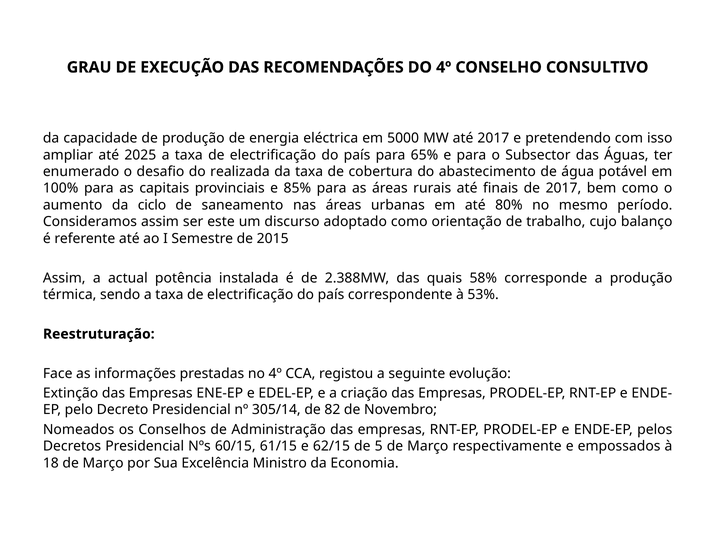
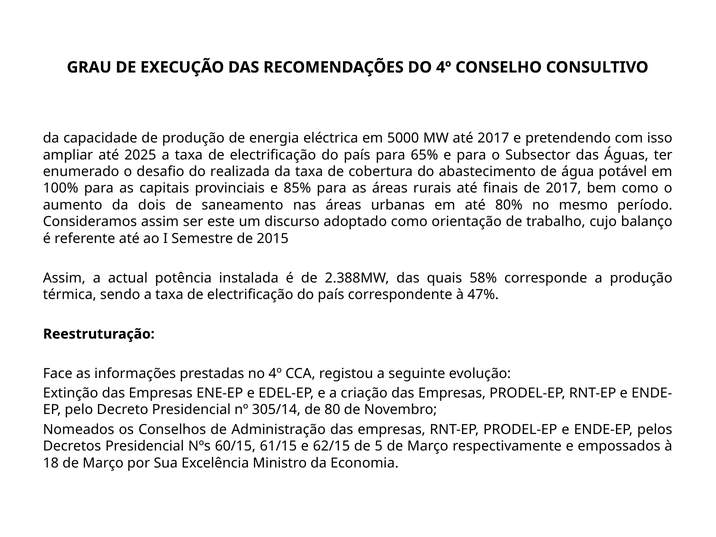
ciclo: ciclo -> dois
53%: 53% -> 47%
82: 82 -> 80
